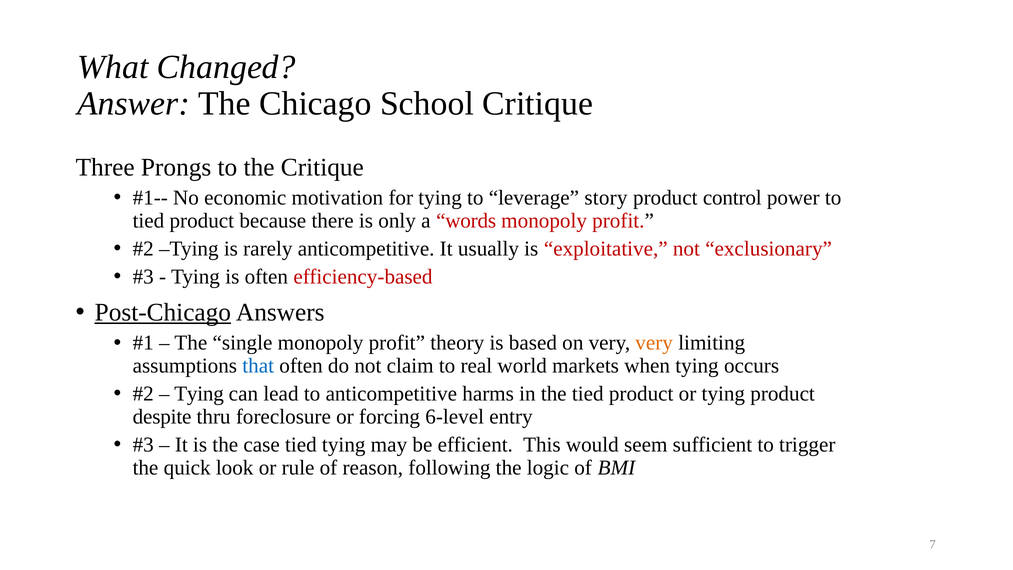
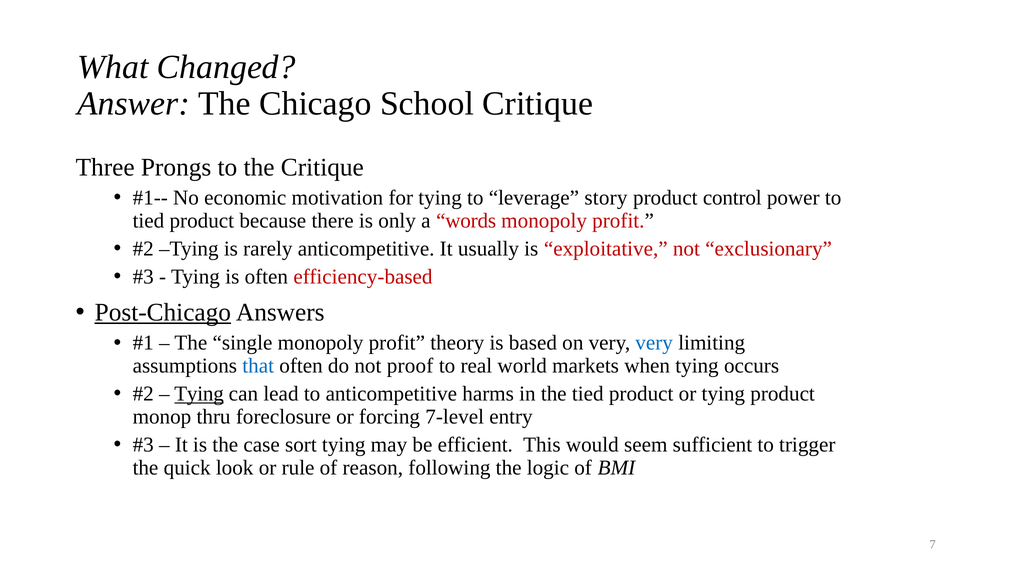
very at (654, 343) colour: orange -> blue
claim: claim -> proof
Tying at (199, 394) underline: none -> present
despite: despite -> monop
6-level: 6-level -> 7-level
case tied: tied -> sort
